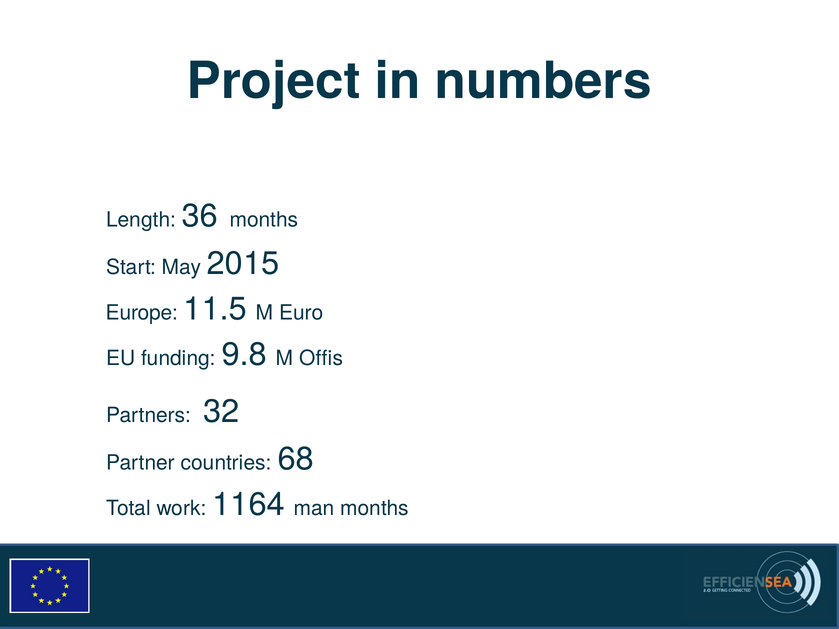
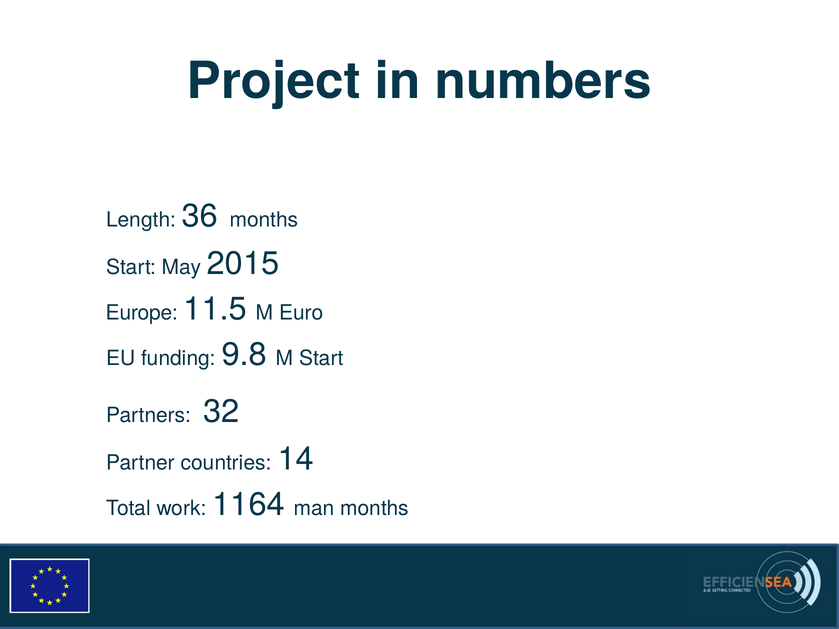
M Offis: Offis -> Start
68: 68 -> 14
